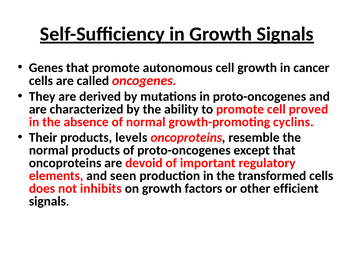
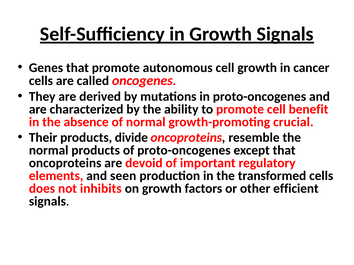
proved: proved -> benefit
cyclins: cyclins -> crucial
levels: levels -> divide
